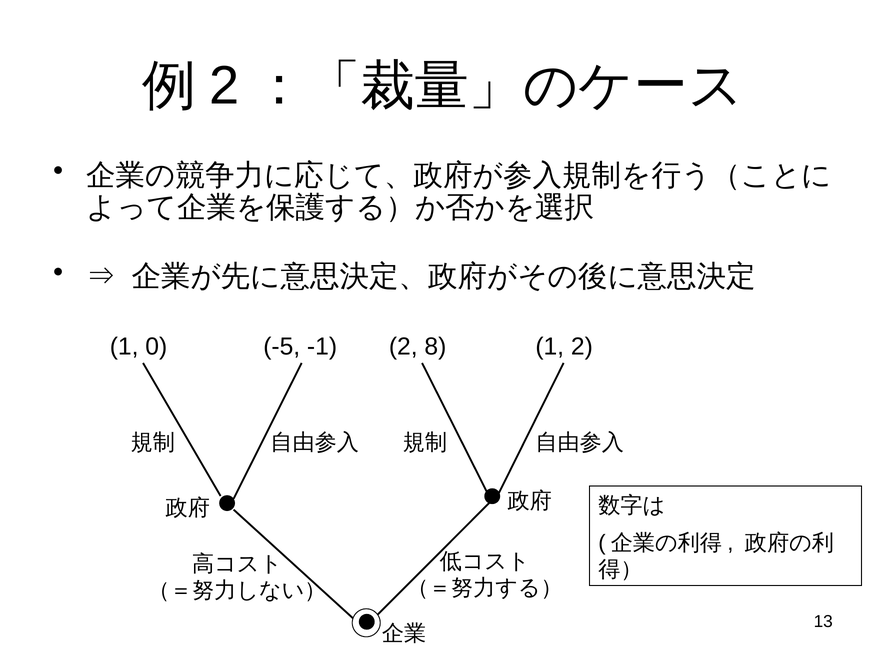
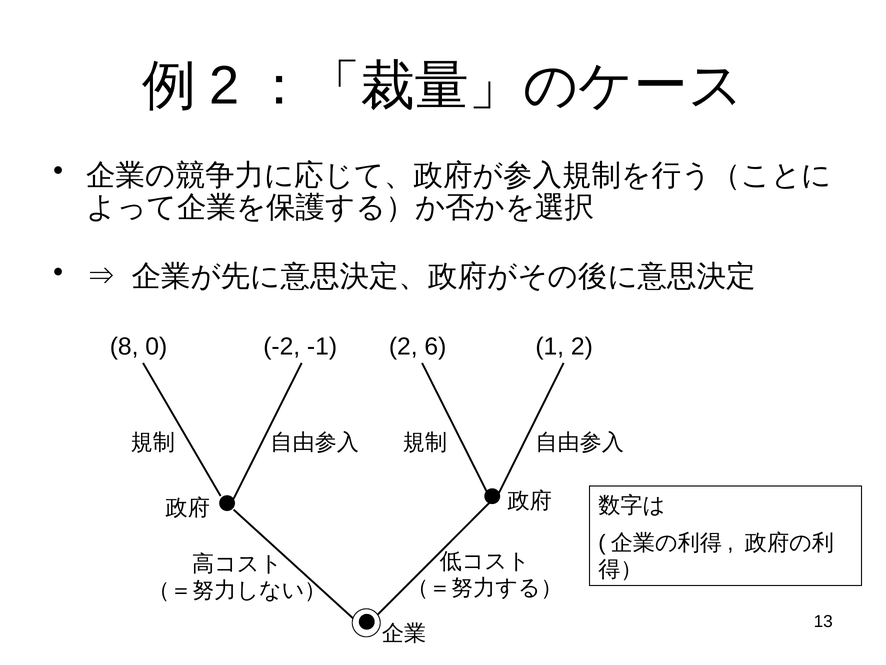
1 at (124, 346): 1 -> 8
-5: -5 -> -2
8: 8 -> 6
